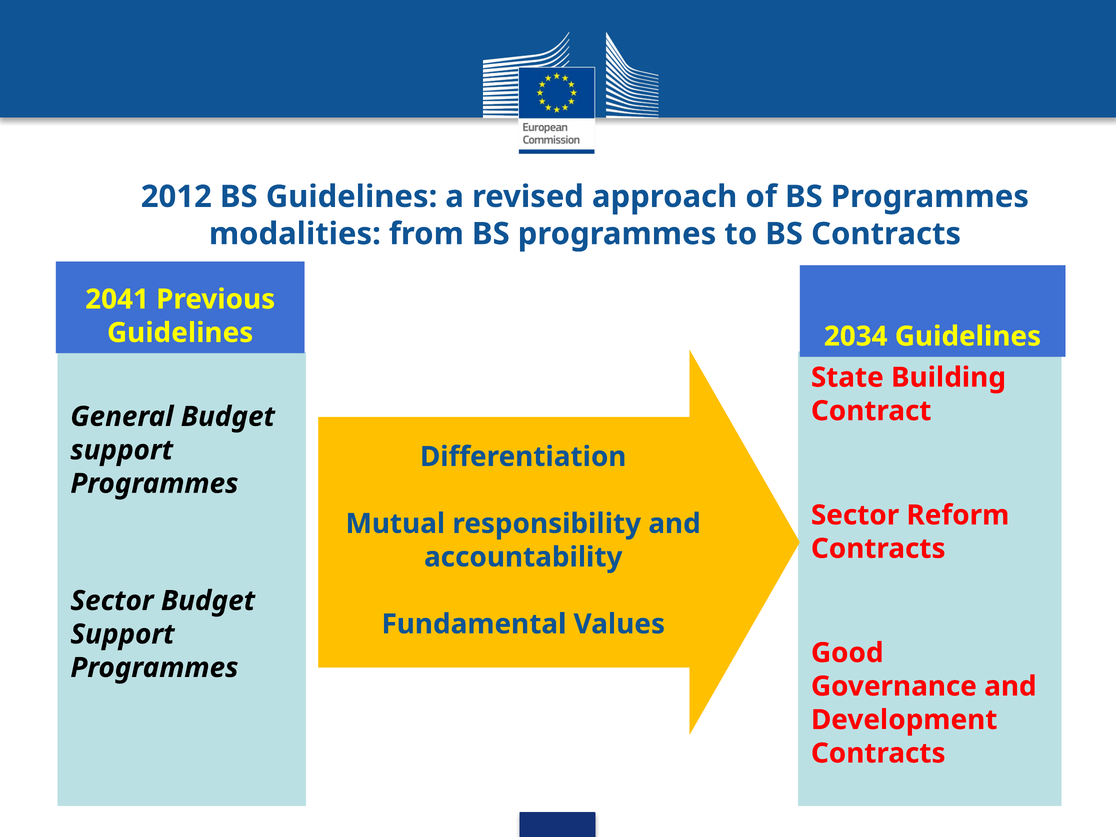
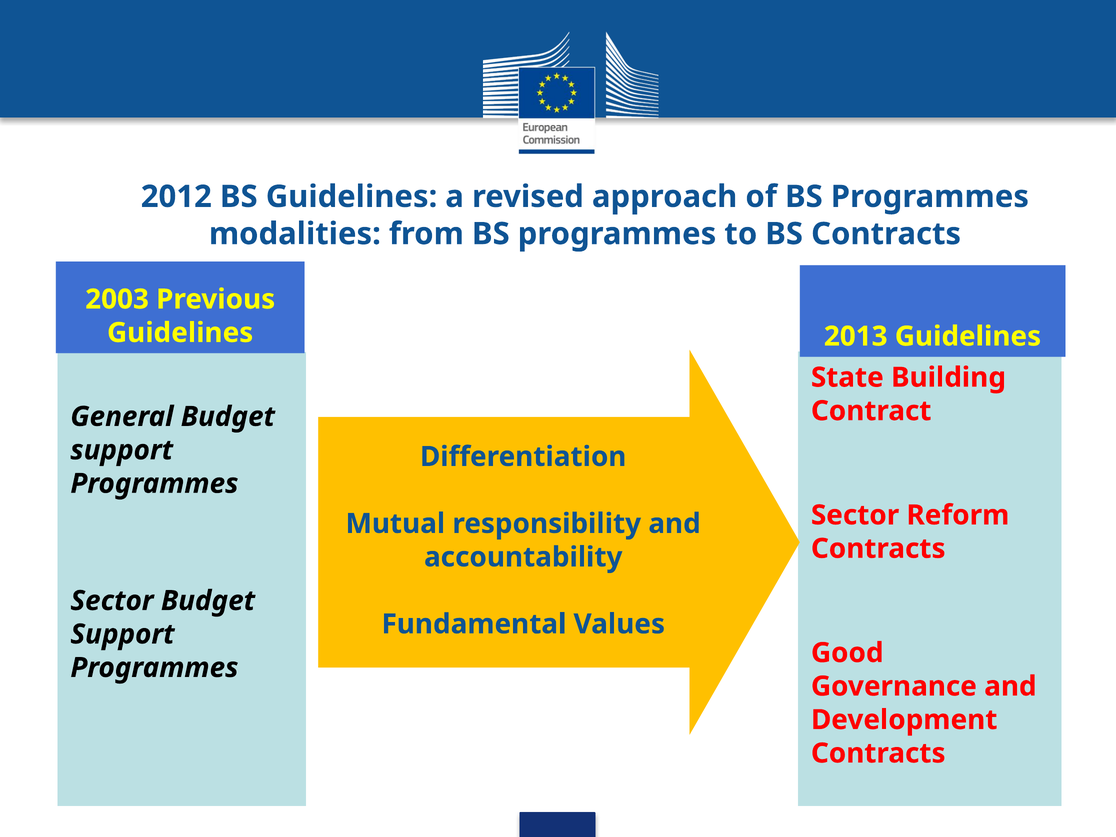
2041: 2041 -> 2003
2034: 2034 -> 2013
